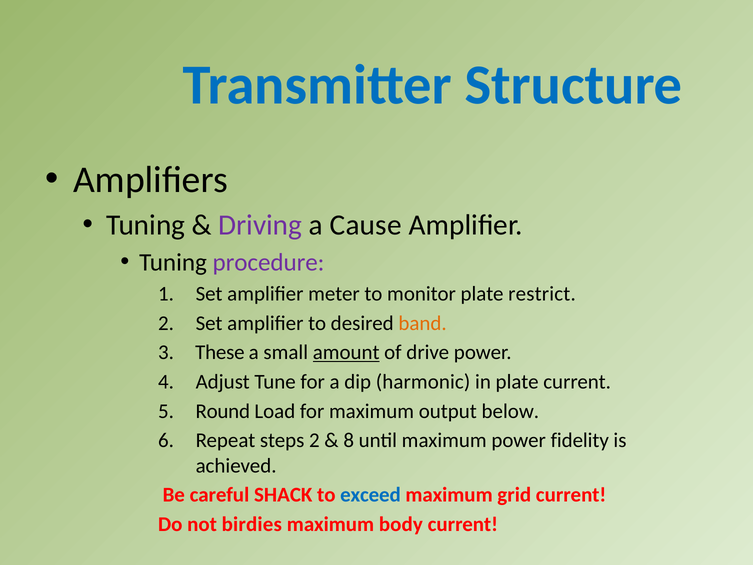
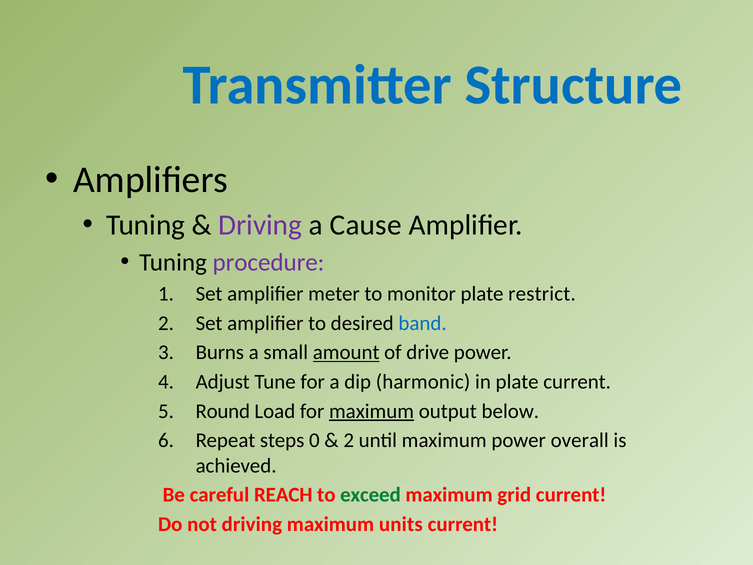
band colour: orange -> blue
These: These -> Burns
maximum at (372, 411) underline: none -> present
steps 2: 2 -> 0
8 at (349, 440): 8 -> 2
fidelity: fidelity -> overall
SHACK: SHACK -> REACH
exceed colour: blue -> green
not birdies: birdies -> driving
body: body -> units
